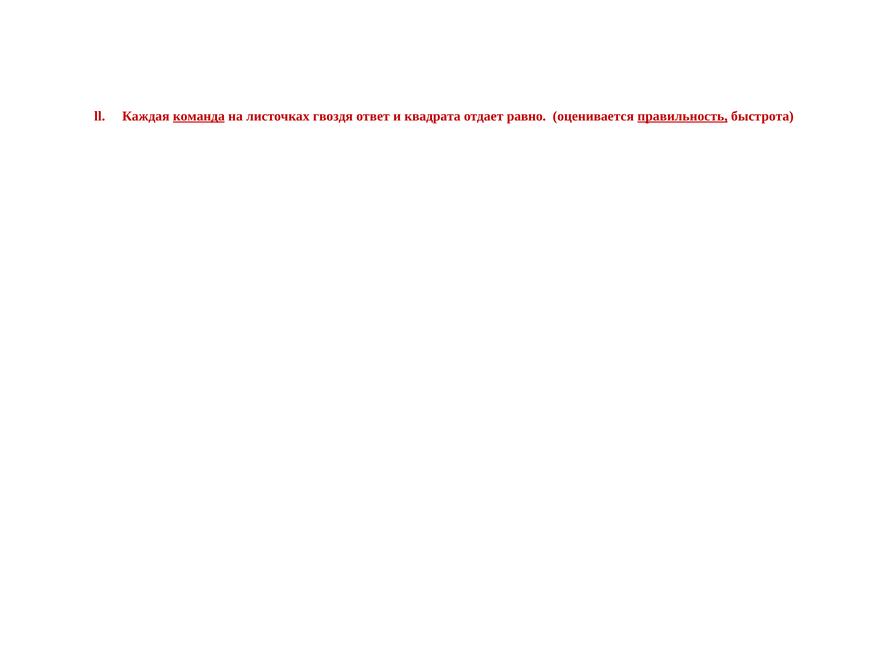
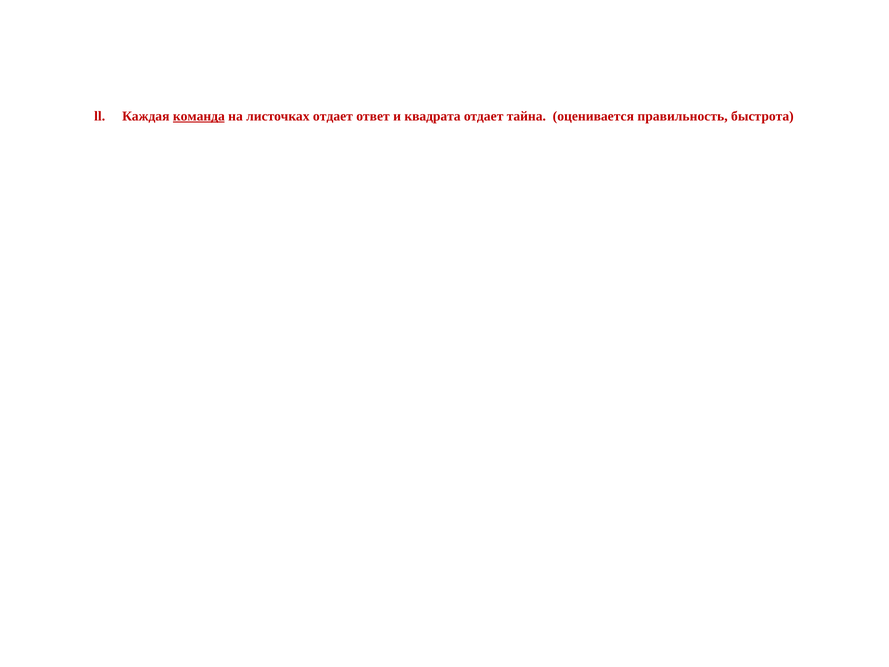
листочках гвоздя: гвоздя -> отдает
равно: равно -> тайна
правильность underline: present -> none
